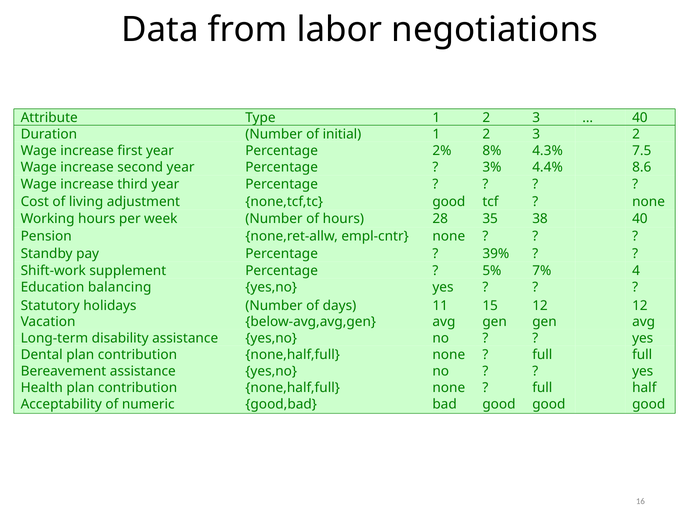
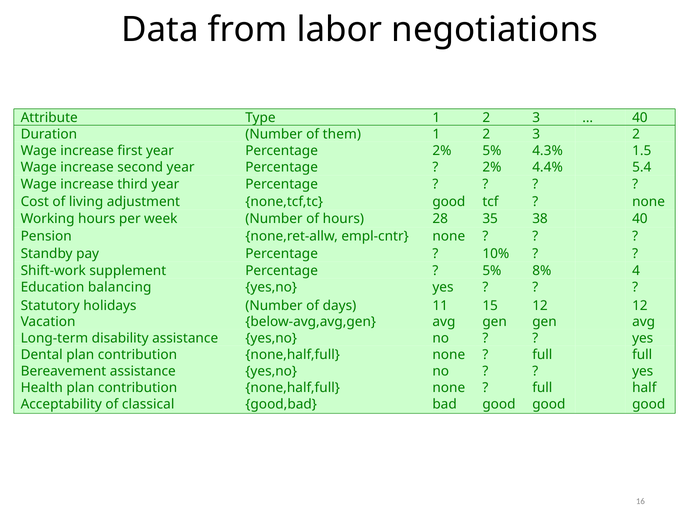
initial: initial -> them
8% at (492, 151): 8% -> 5%
7.5: 7.5 -> 1.5
3% at (492, 167): 3% -> 2%
8.6: 8.6 -> 5.4
39%: 39% -> 10%
7%: 7% -> 8%
numeric: numeric -> classical
